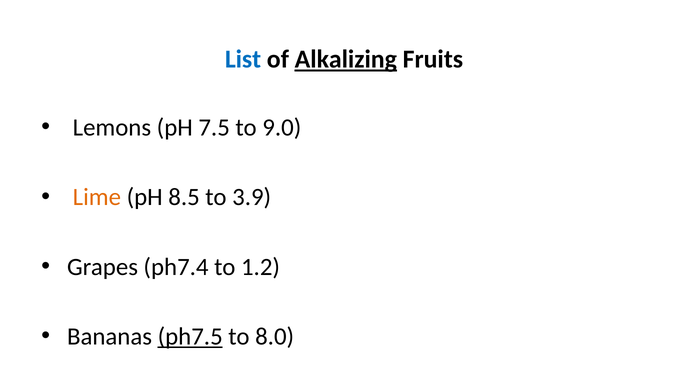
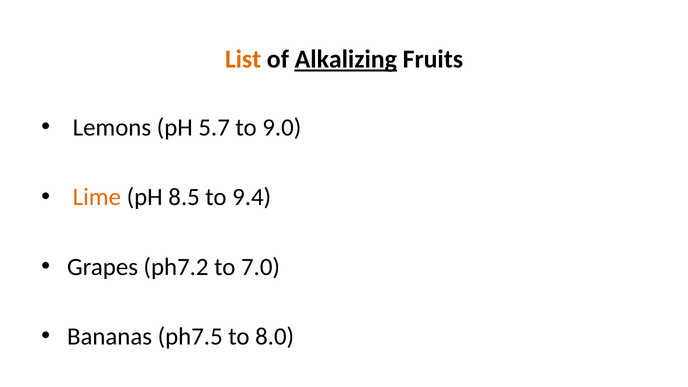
List colour: blue -> orange
7.5: 7.5 -> 5.7
3.9: 3.9 -> 9.4
ph7.4: ph7.4 -> ph7.2
1.2: 1.2 -> 7.0
ph7.5 underline: present -> none
